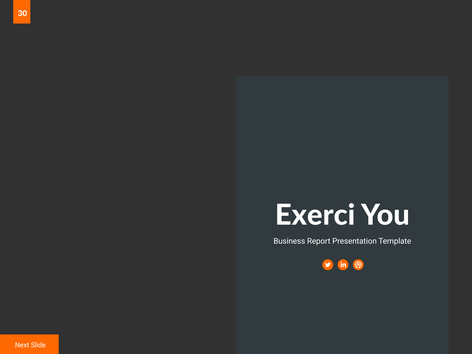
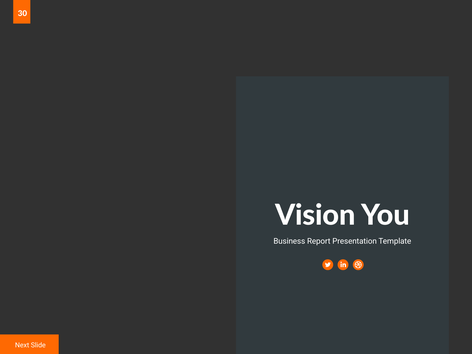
Exerci: Exerci -> Vision
